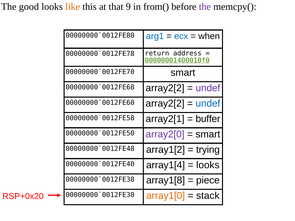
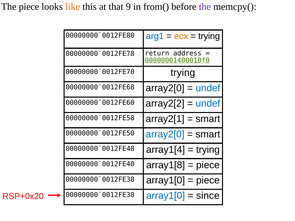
The good: good -> piece
ecx colour: blue -> orange
when at (209, 36): when -> trying
smart at (183, 73): smart -> trying
array2[2 at (165, 88): array2[2 -> array2[0
undef at (208, 88) colour: purple -> blue
buffer at (208, 119): buffer -> smart
array2[0 at (165, 134) colour: purple -> blue
array1[2: array1[2 -> array1[4
array1[4: array1[4 -> array1[8
looks at (208, 165): looks -> piece
array1[8 at (166, 181): array1[8 -> array1[0
array1[0 at (166, 196) colour: orange -> blue
stack: stack -> since
